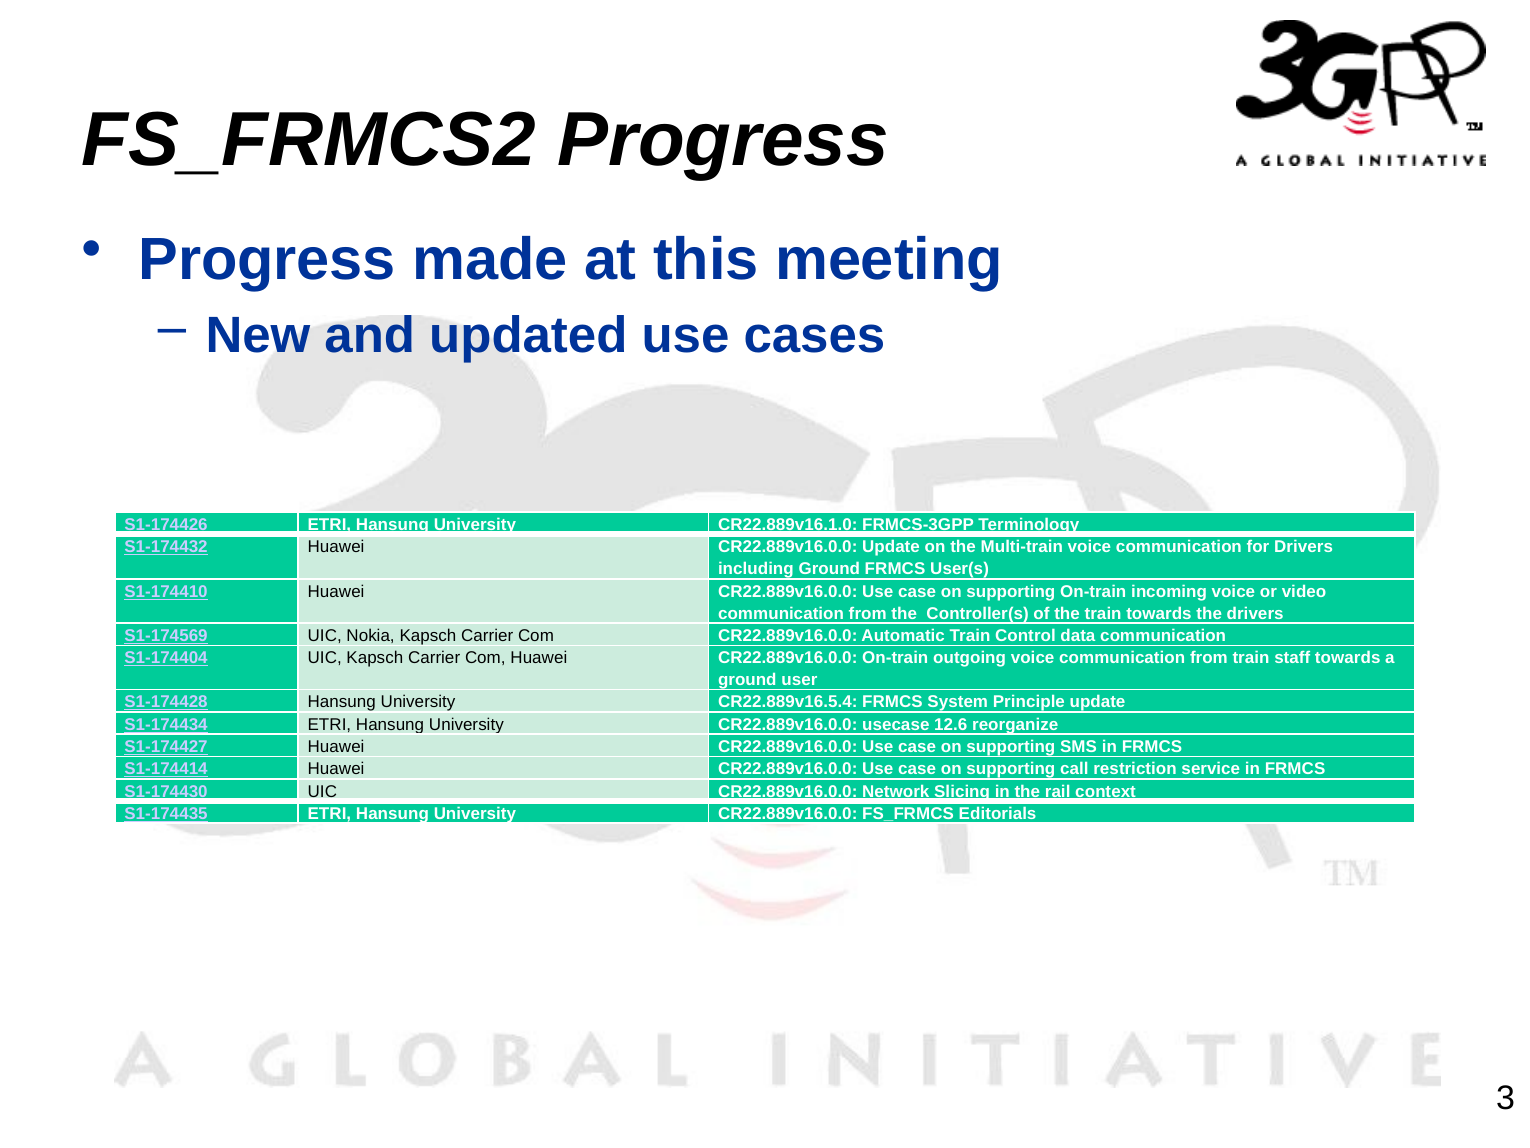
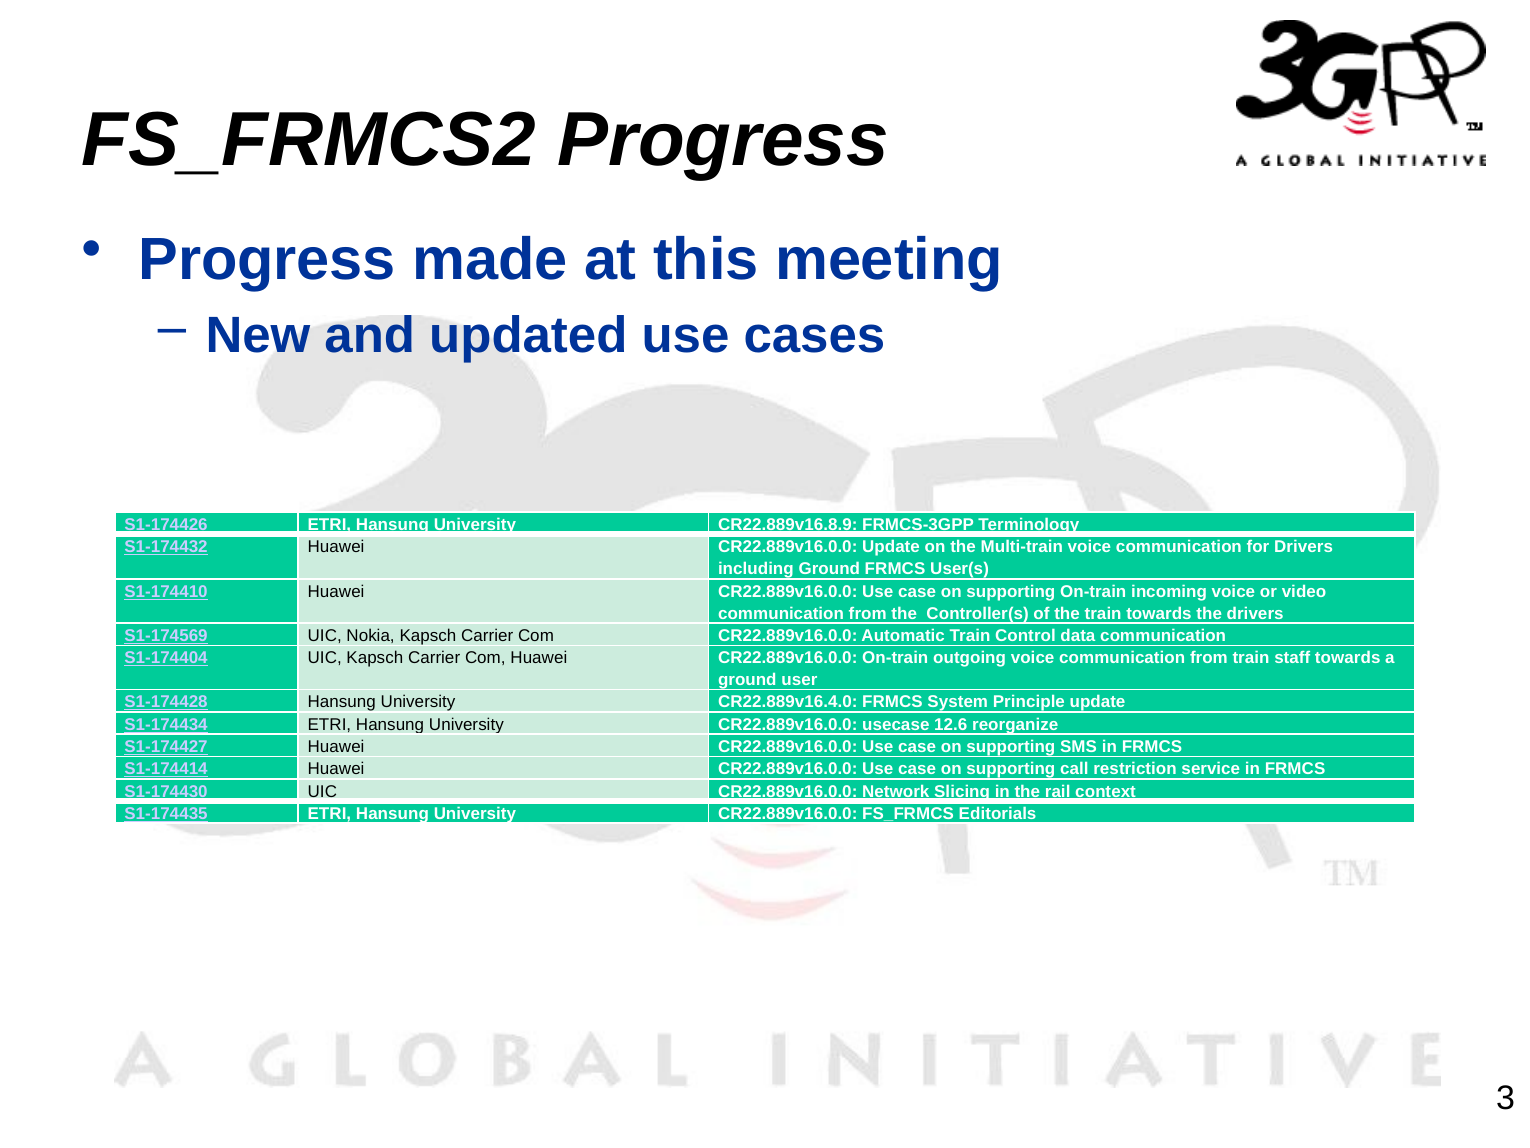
CR22.889v16.1.0: CR22.889v16.1.0 -> CR22.889v16.8.9
CR22.889v16.5.4: CR22.889v16.5.4 -> CR22.889v16.4.0
